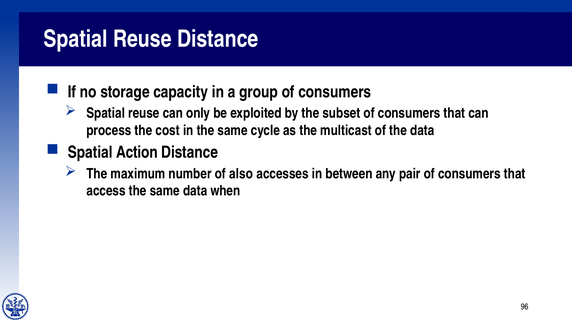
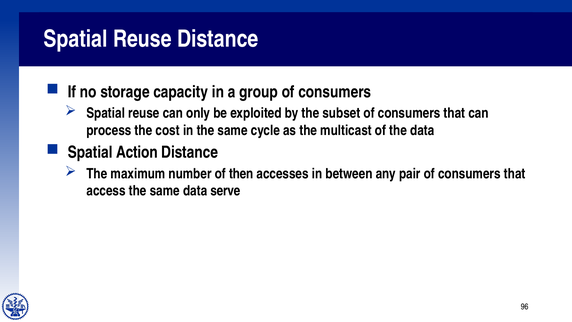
also: also -> then
when: when -> serve
